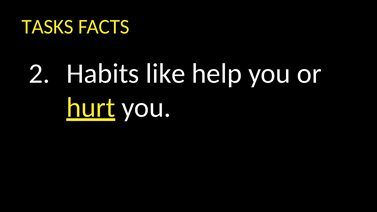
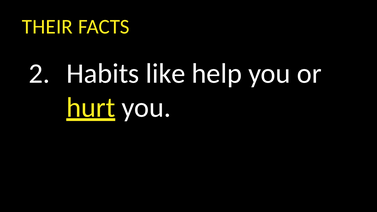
TASKS: TASKS -> THEIR
